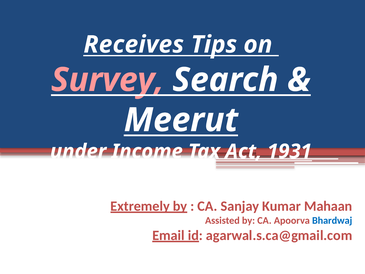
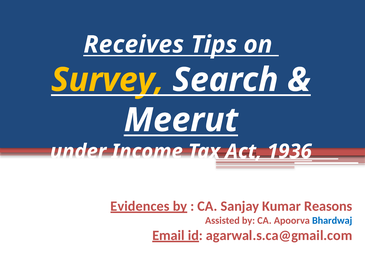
Survey colour: pink -> yellow
1931: 1931 -> 1936
Extremely: Extremely -> Evidences
Mahaan: Mahaan -> Reasons
